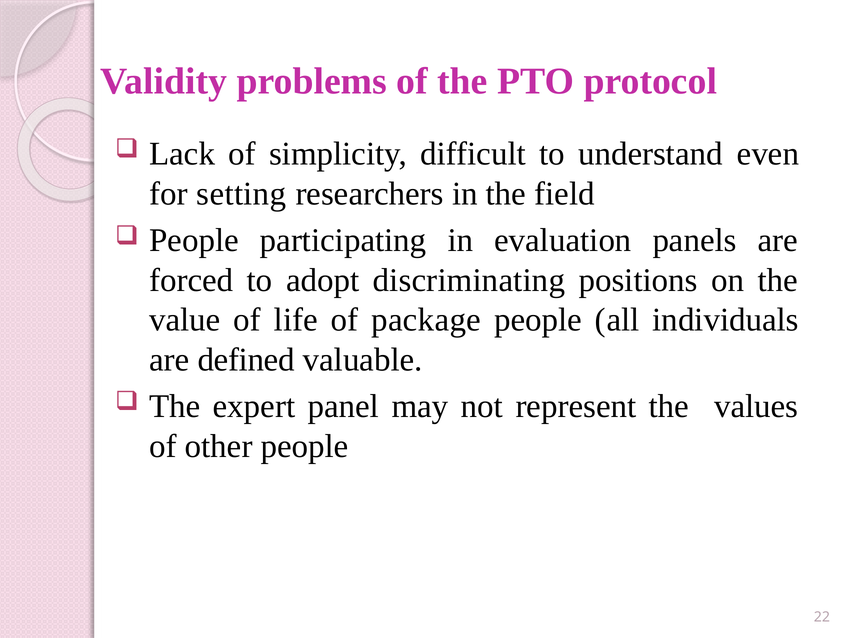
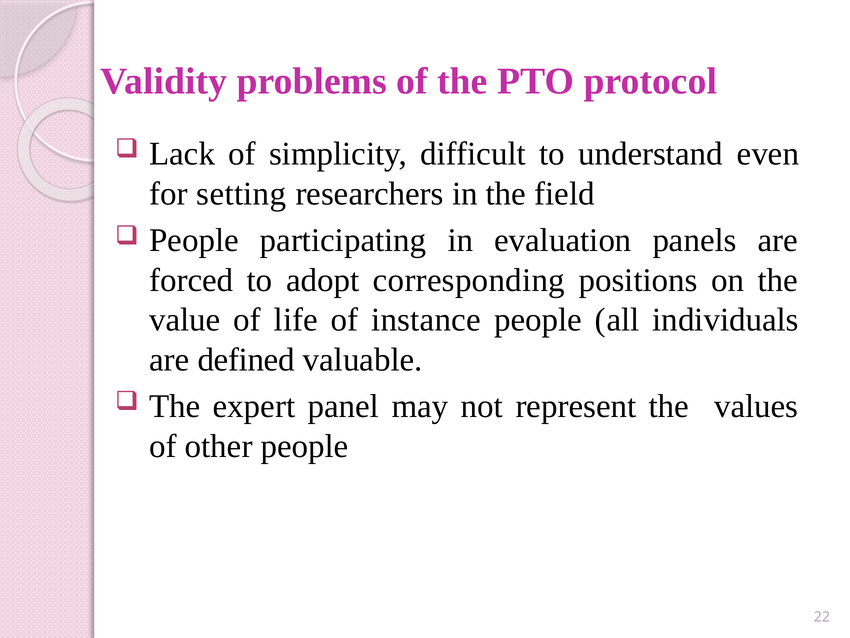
discriminating: discriminating -> corresponding
package: package -> instance
